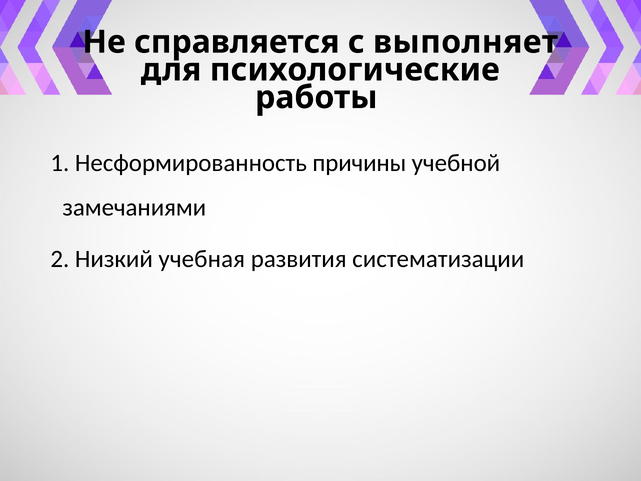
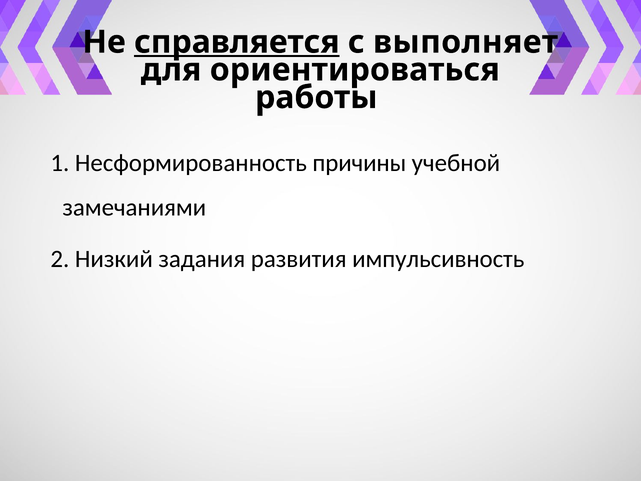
справляется underline: none -> present
психологические: психологические -> ориентироваться
учебная: учебная -> задания
систематизации: систематизации -> импульсивность
